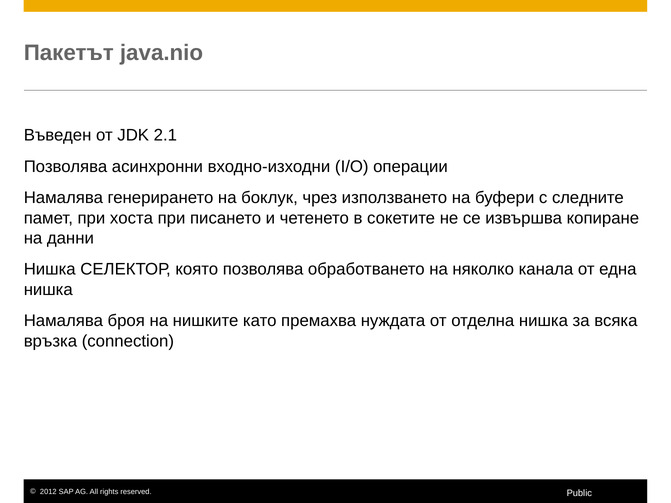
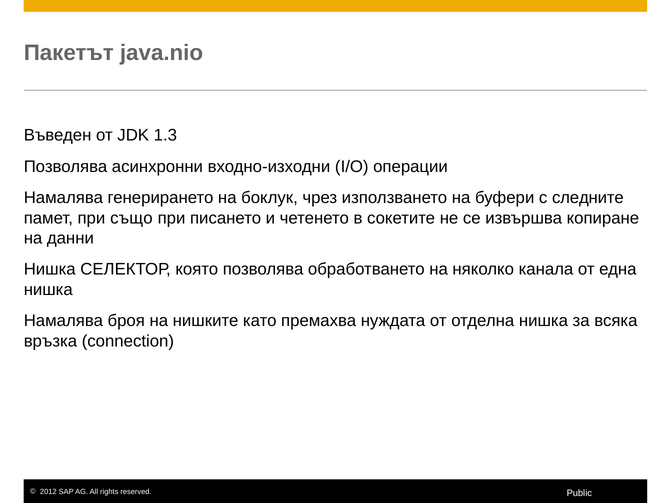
2.1: 2.1 -> 1.3
хоста: хоста -> също
